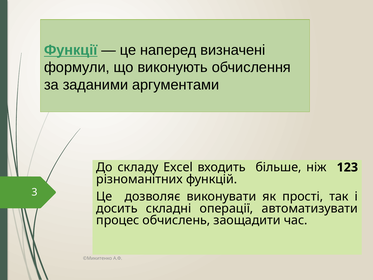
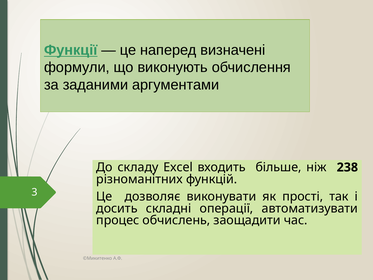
123: 123 -> 238
